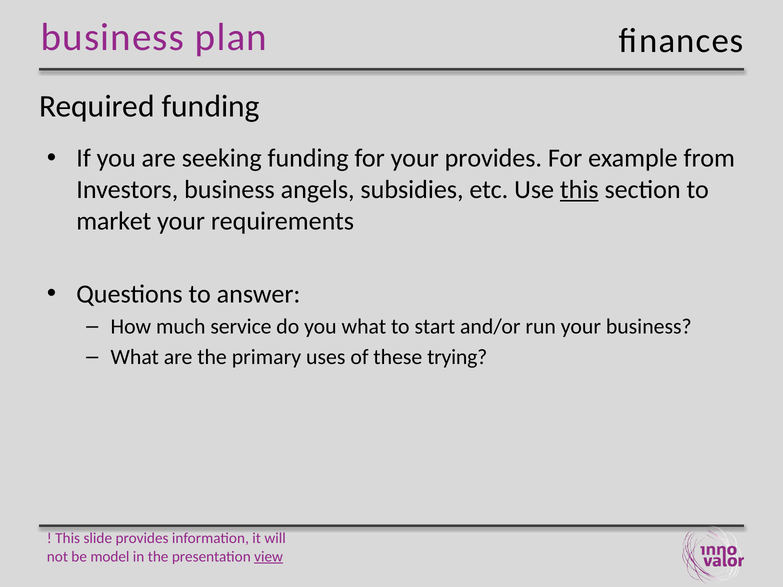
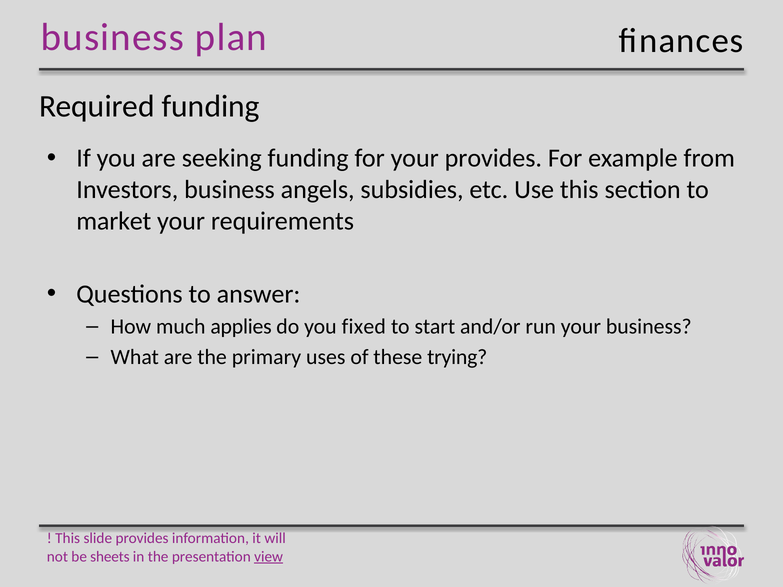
this at (579, 190) underline: present -> none
service: service -> applies
you what: what -> fixed
model: model -> sheets
